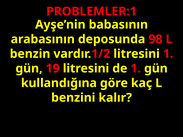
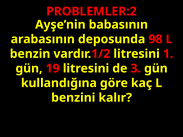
PROBLEMLER:1: PROBLEMLER:1 -> PROBLEMLER:2
de 1: 1 -> 3
